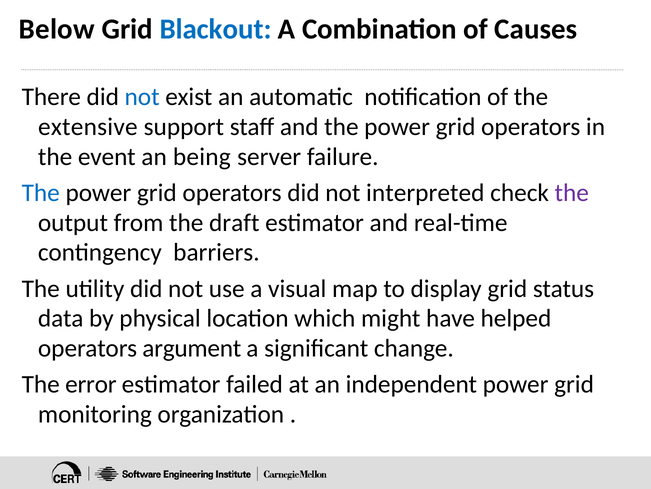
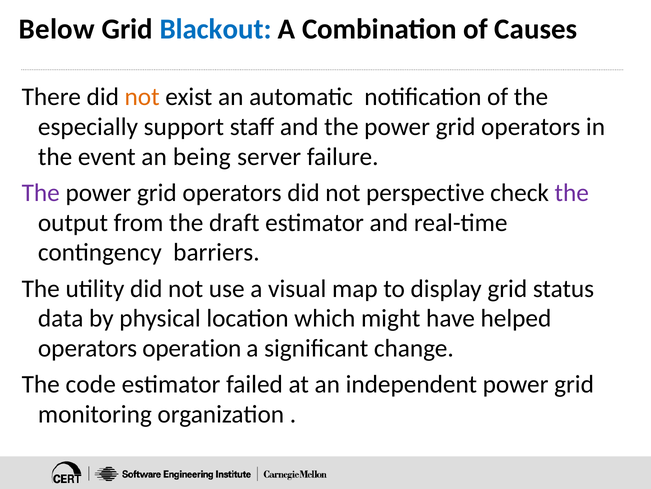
not at (142, 97) colour: blue -> orange
extensive: extensive -> especially
The at (41, 193) colour: blue -> purple
interpreted: interpreted -> perspective
argument: argument -> operation
error: error -> code
